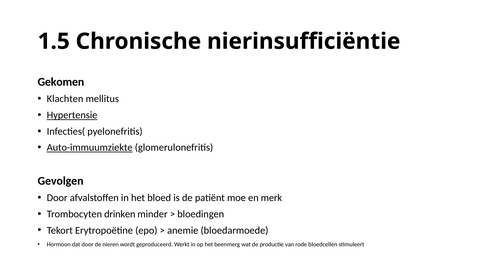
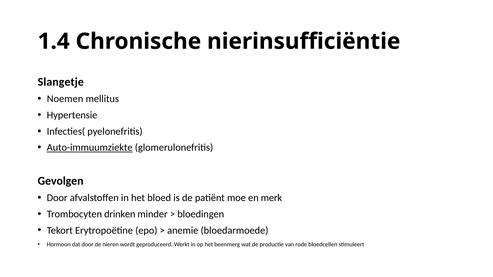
1.5: 1.5 -> 1.4
Gekomen: Gekomen -> Slangetje
Klachten: Klachten -> Noemen
Hypertensie underline: present -> none
